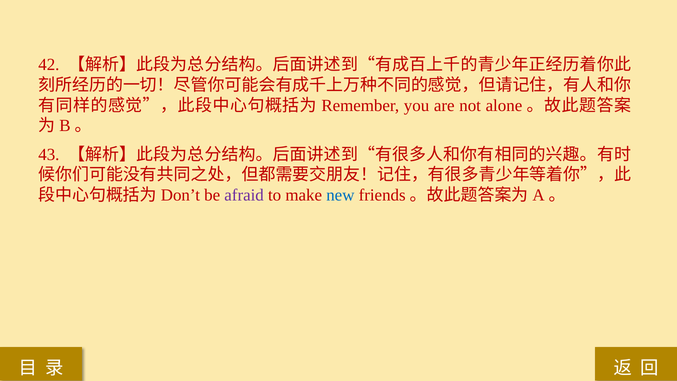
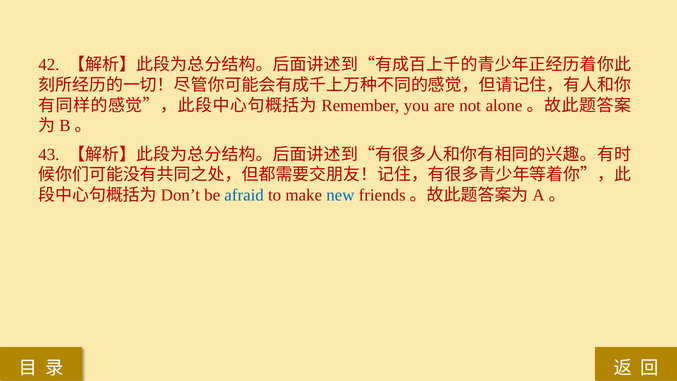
afraid colour: purple -> blue
